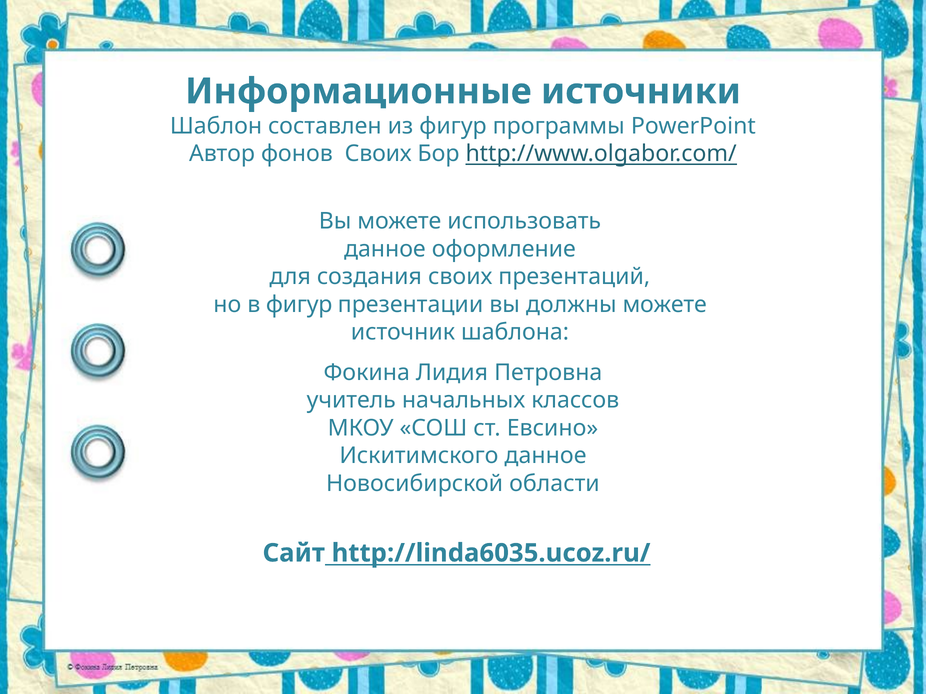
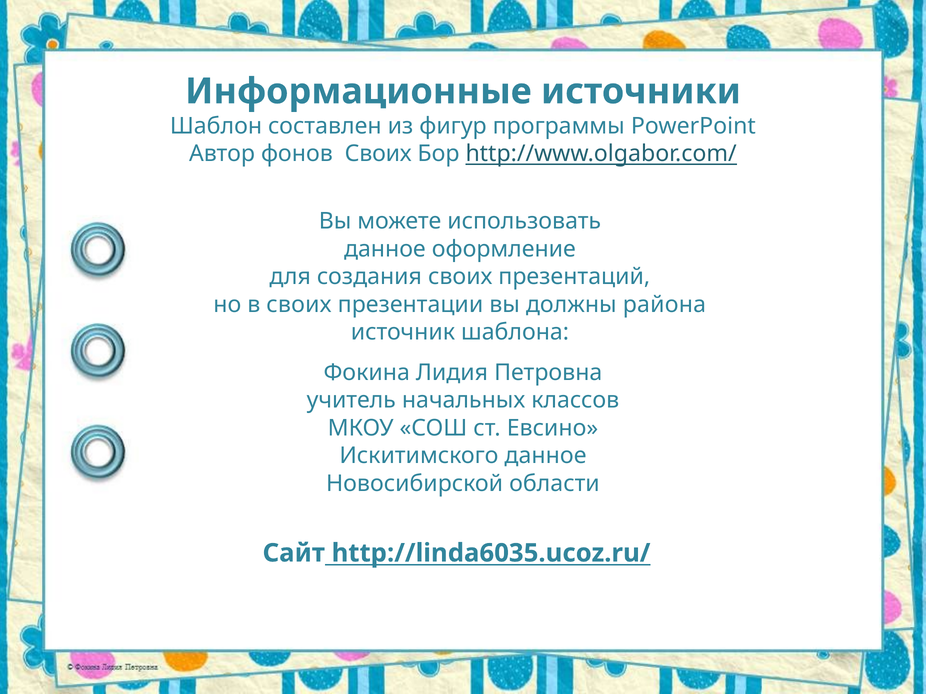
в фигур: фигур -> своих
должны можете: можете -> района
